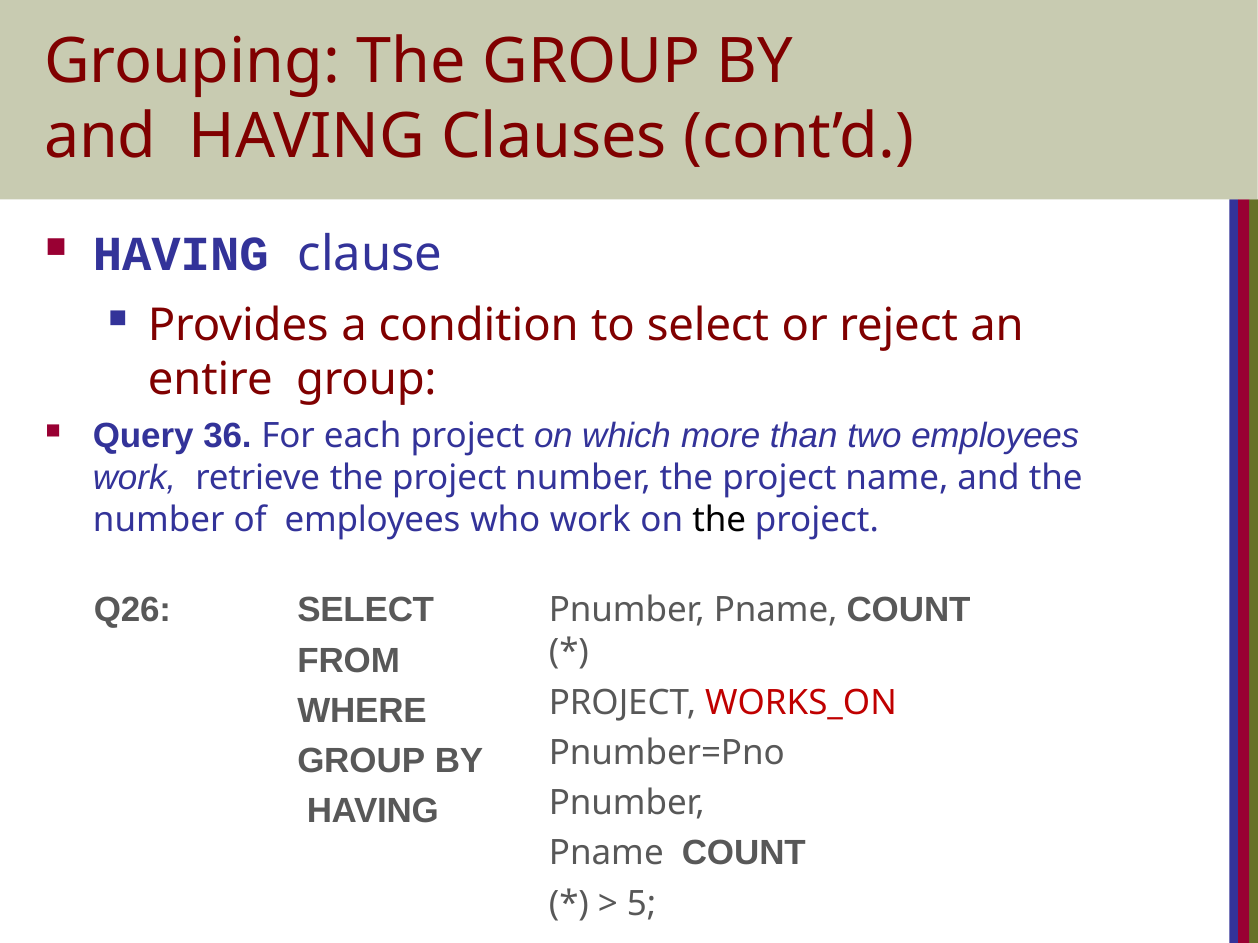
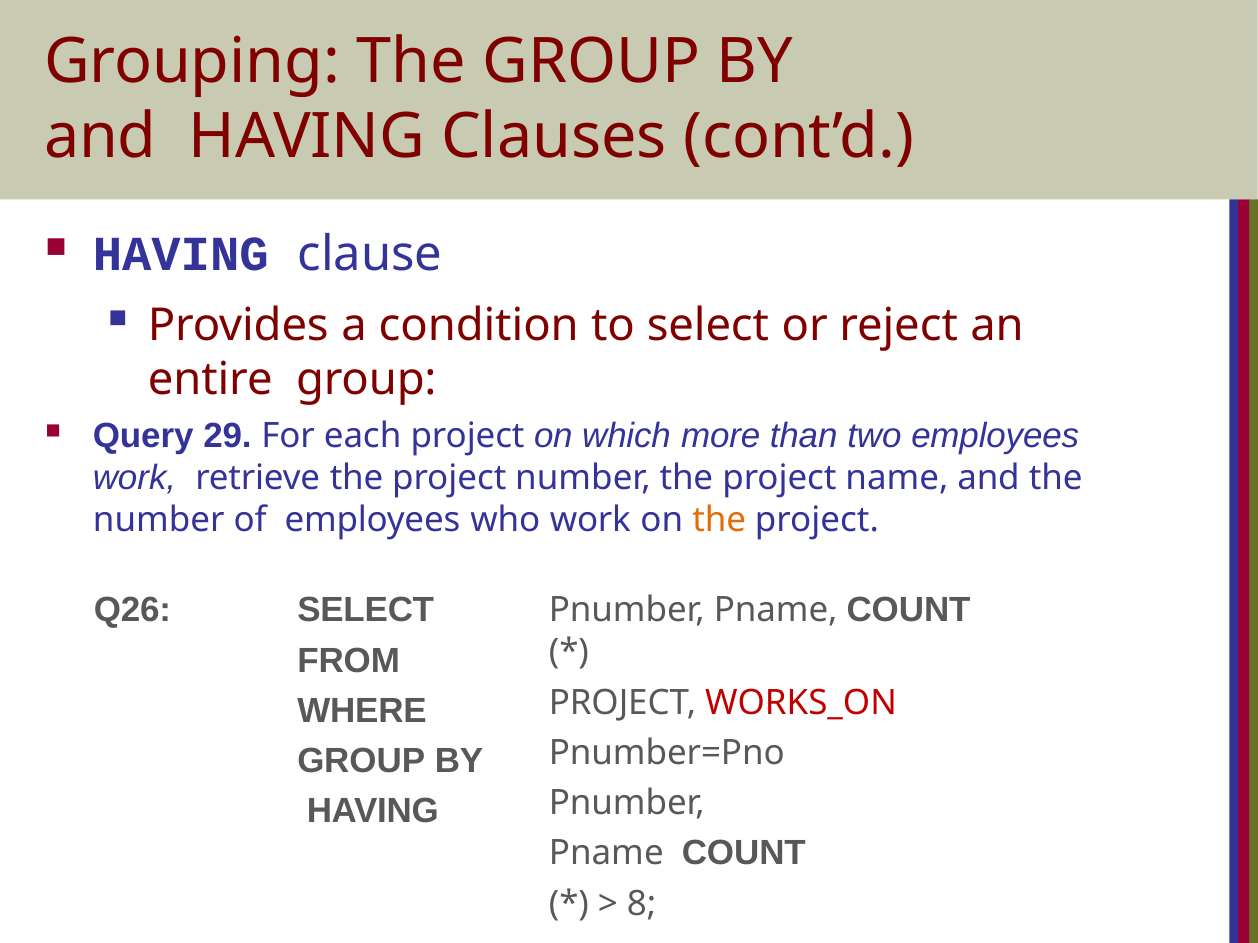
36: 36 -> 29
the at (719, 520) colour: black -> orange
5: 5 -> 8
